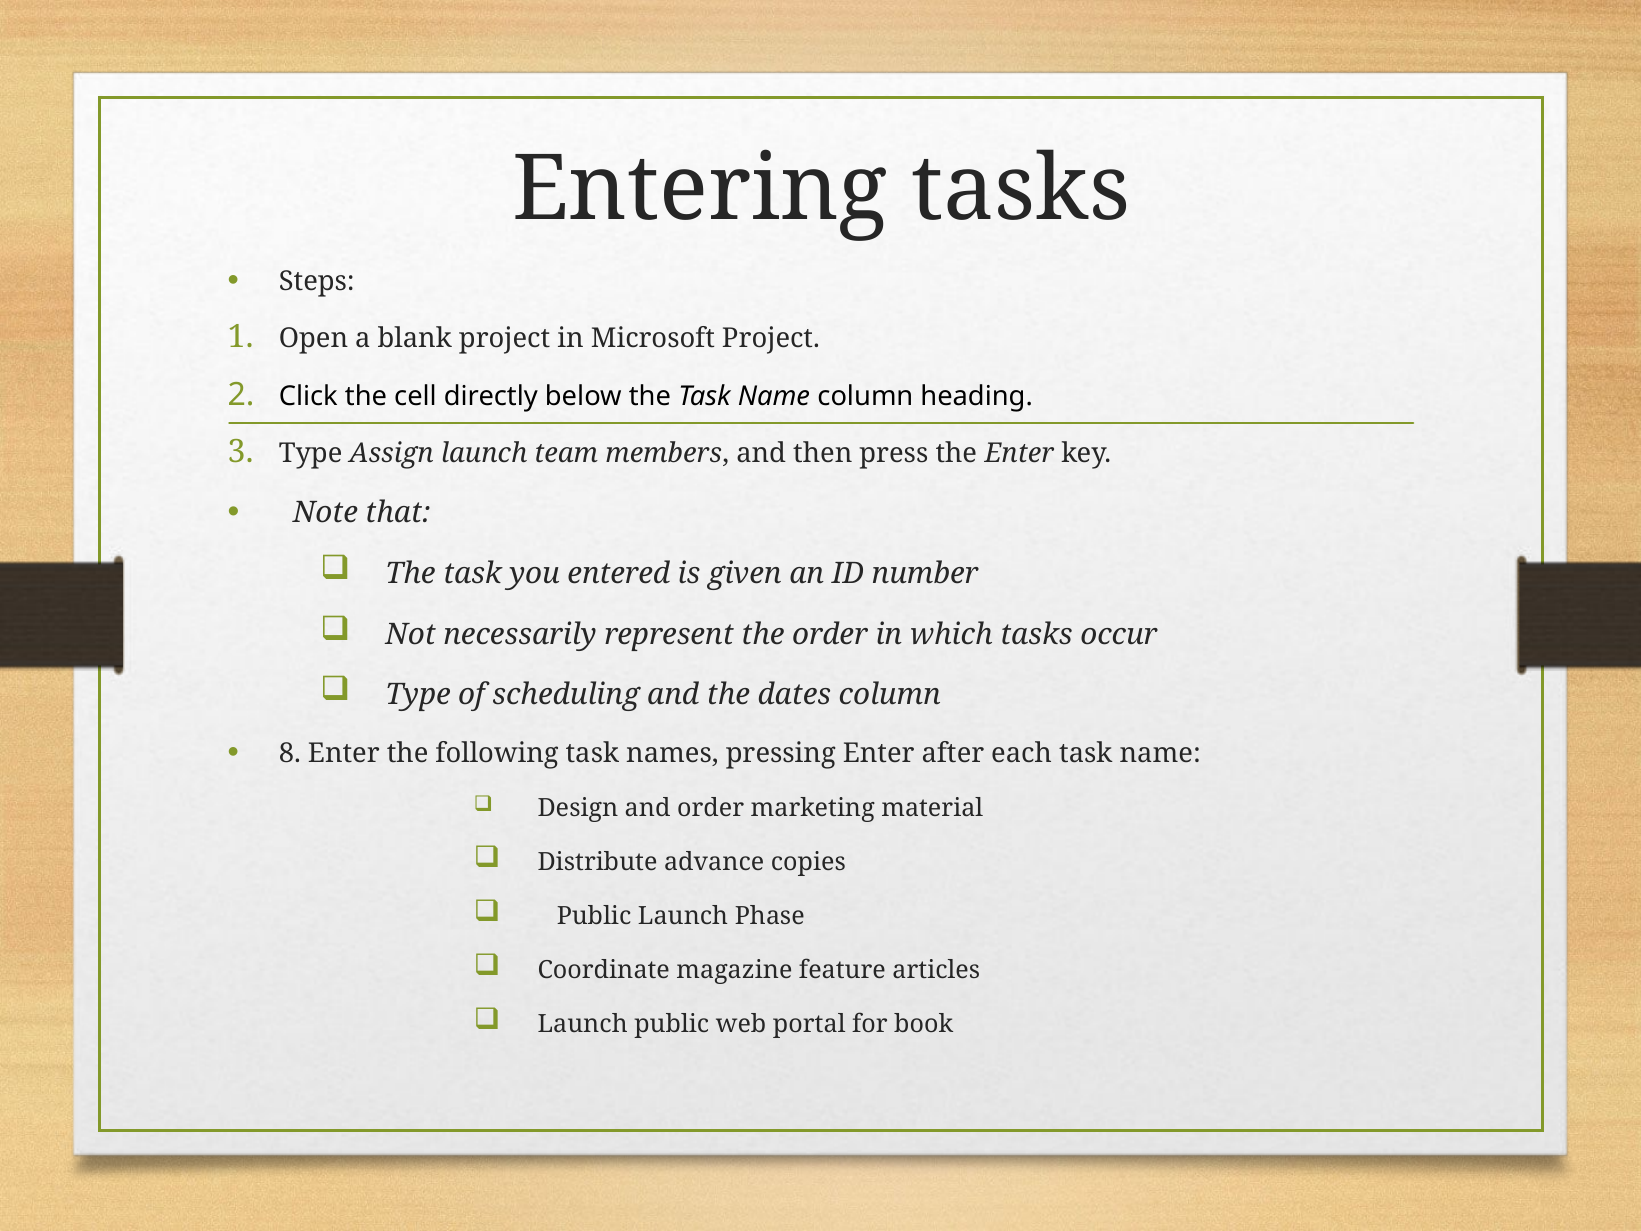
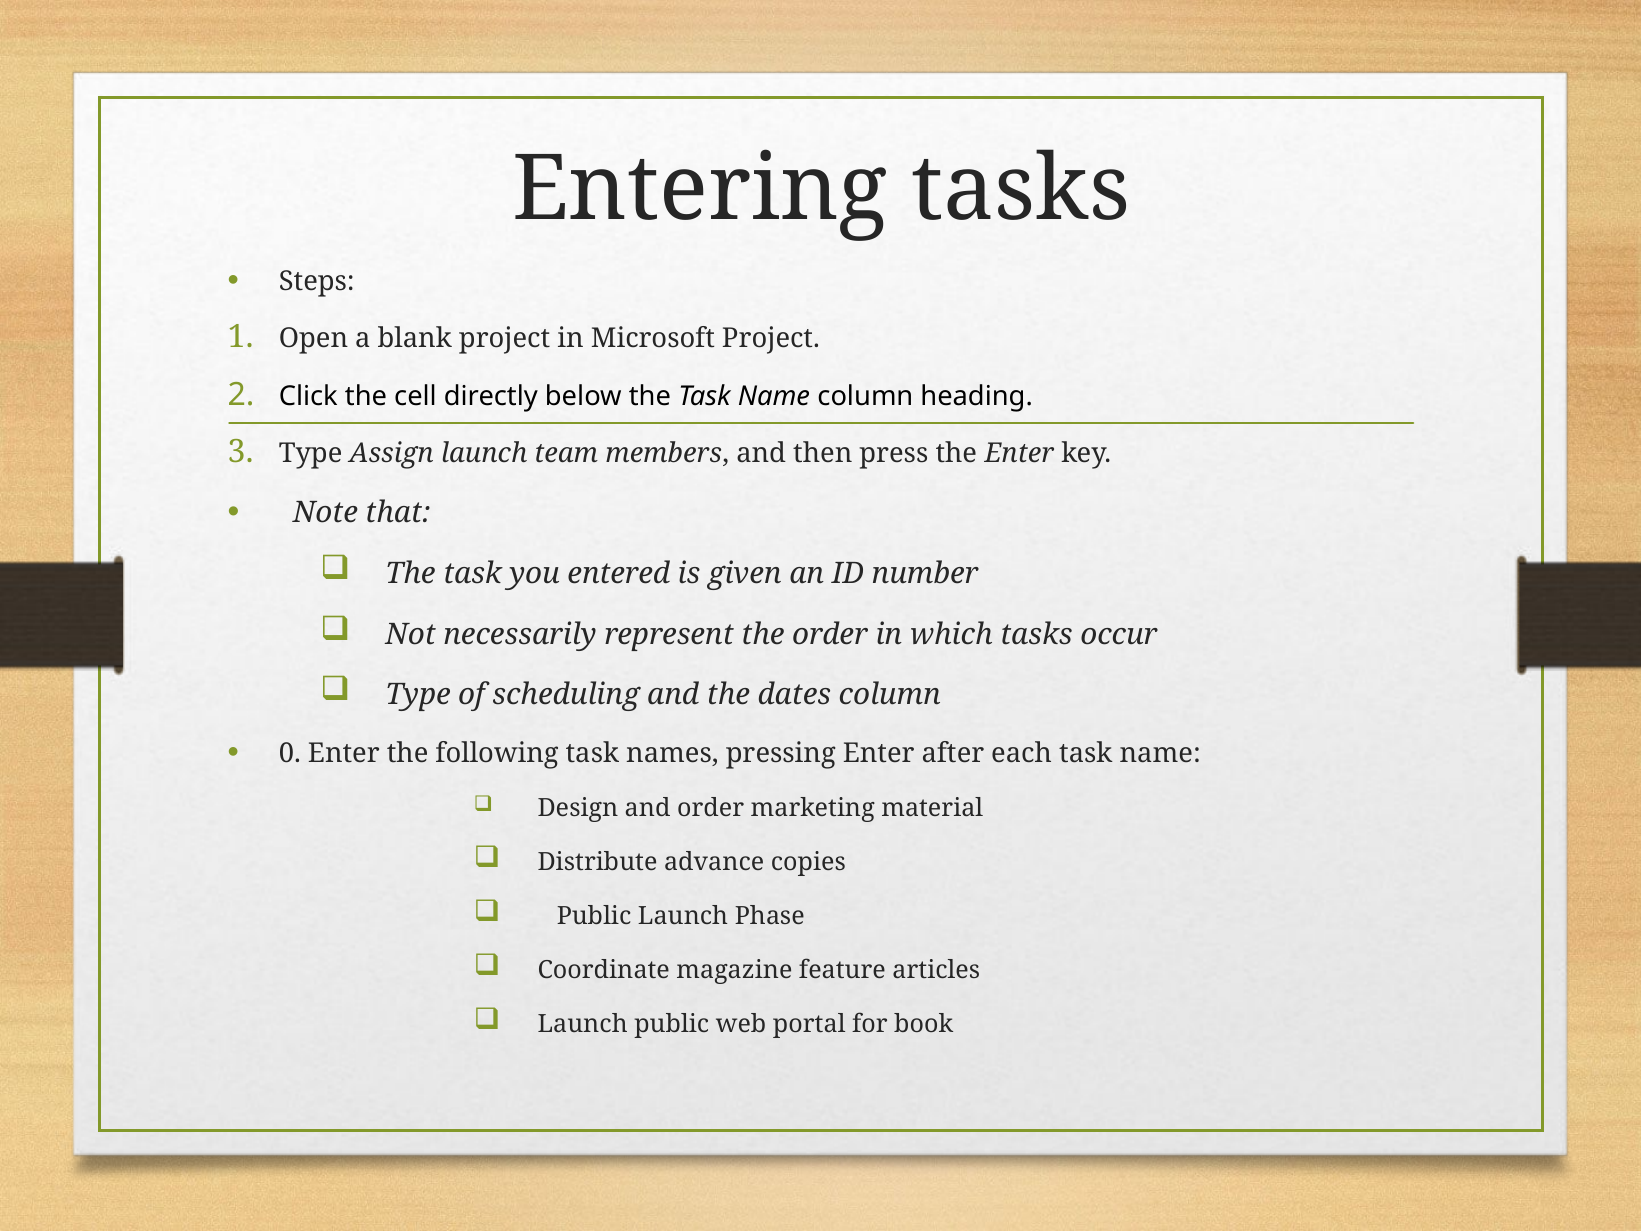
8: 8 -> 0
